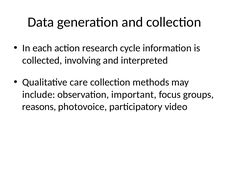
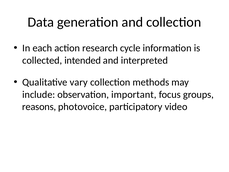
involving: involving -> intended
care: care -> vary
